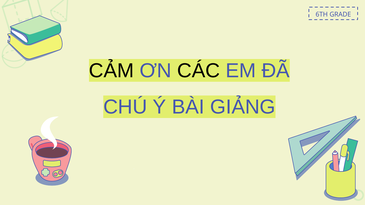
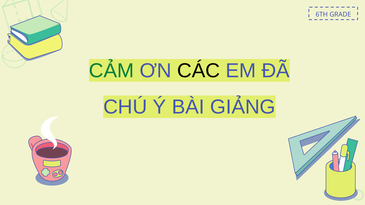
CẢM colour: black -> green
